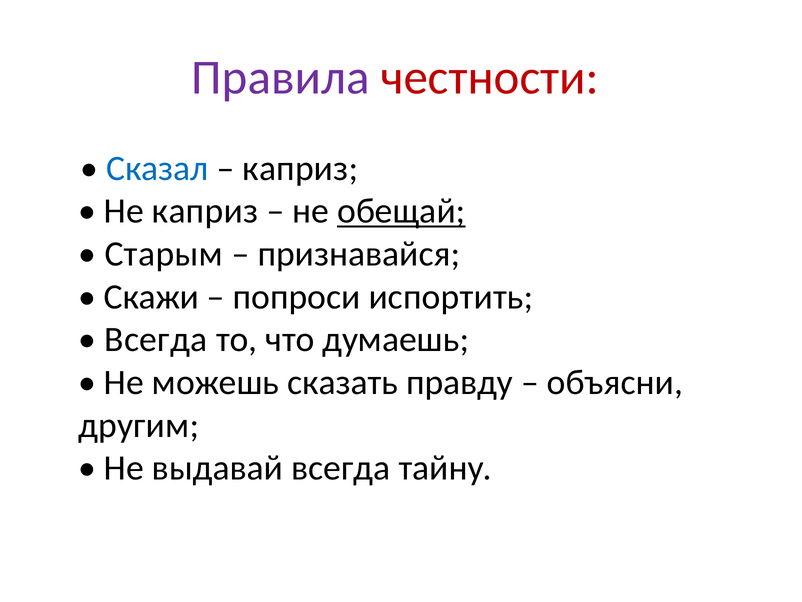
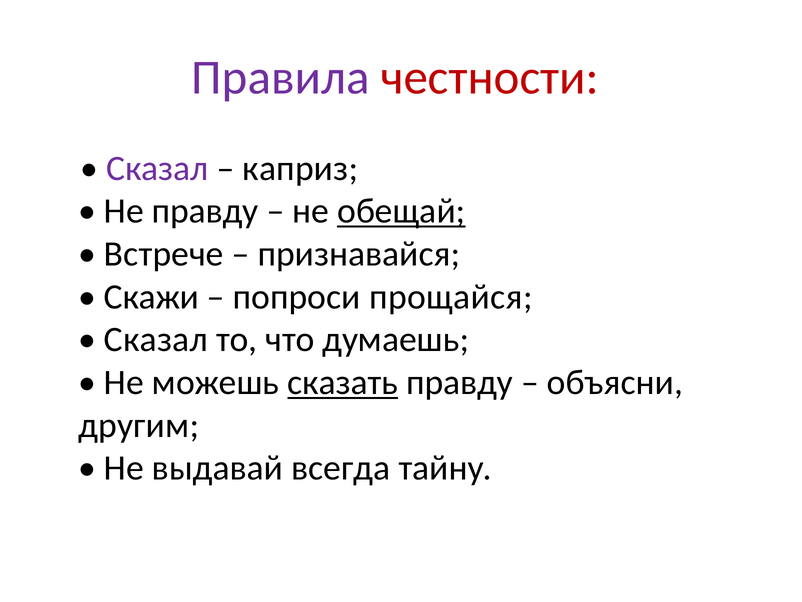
Сказал at (157, 168) colour: blue -> purple
Не каприз: каприз -> правду
Старым: Старым -> Встрече
испортить: испортить -> прощайся
Всегда at (156, 339): Всегда -> Сказал
сказать underline: none -> present
